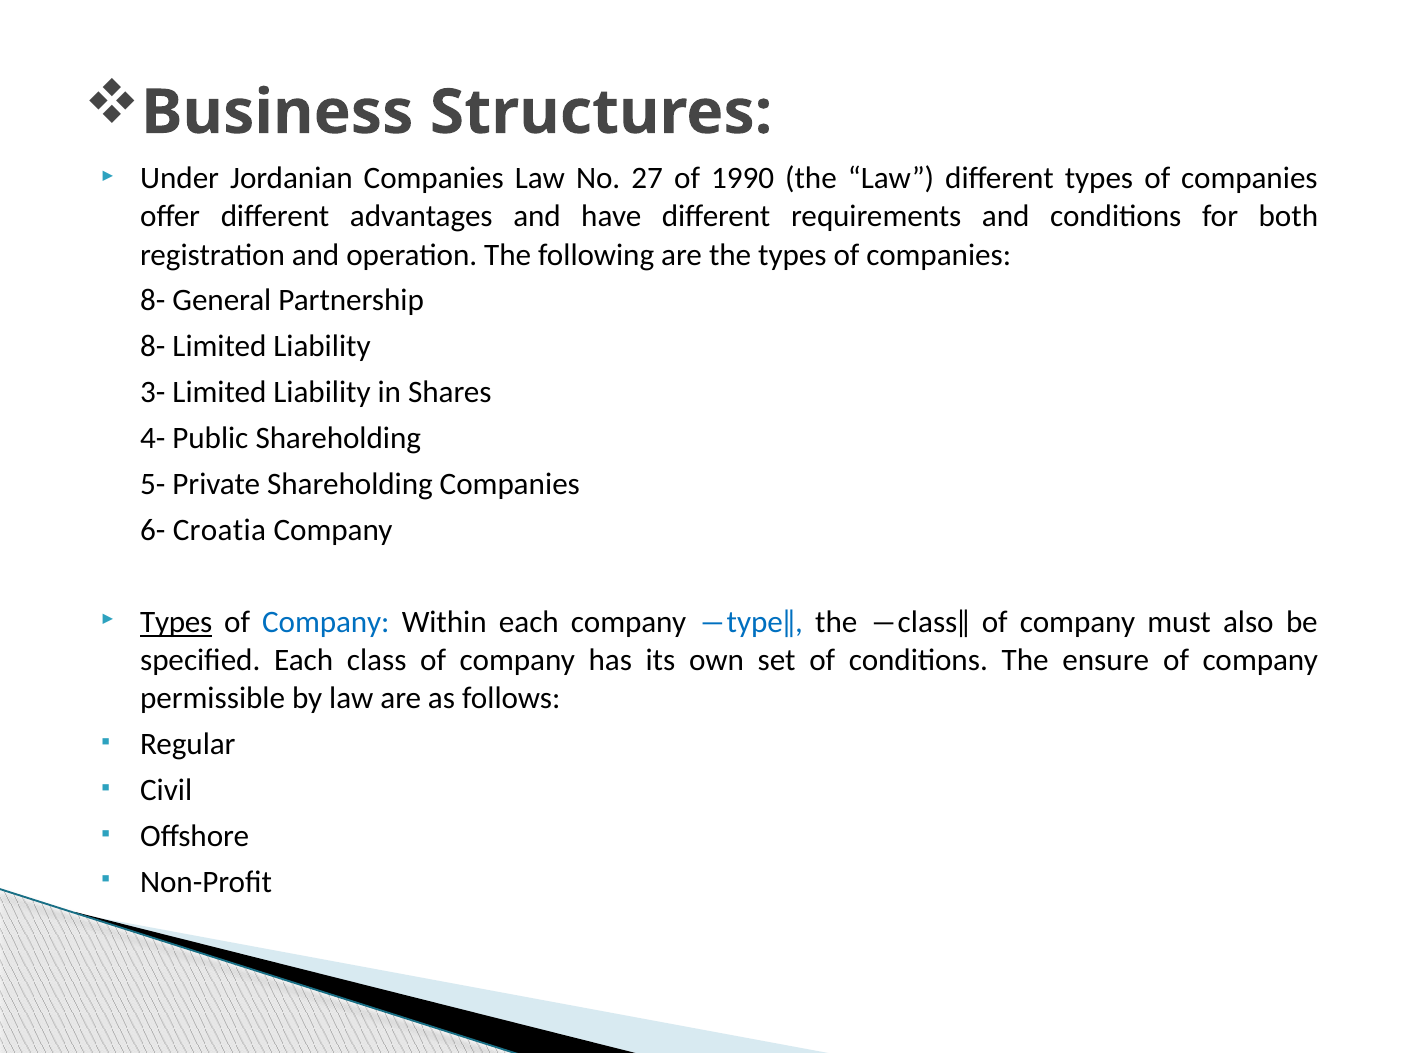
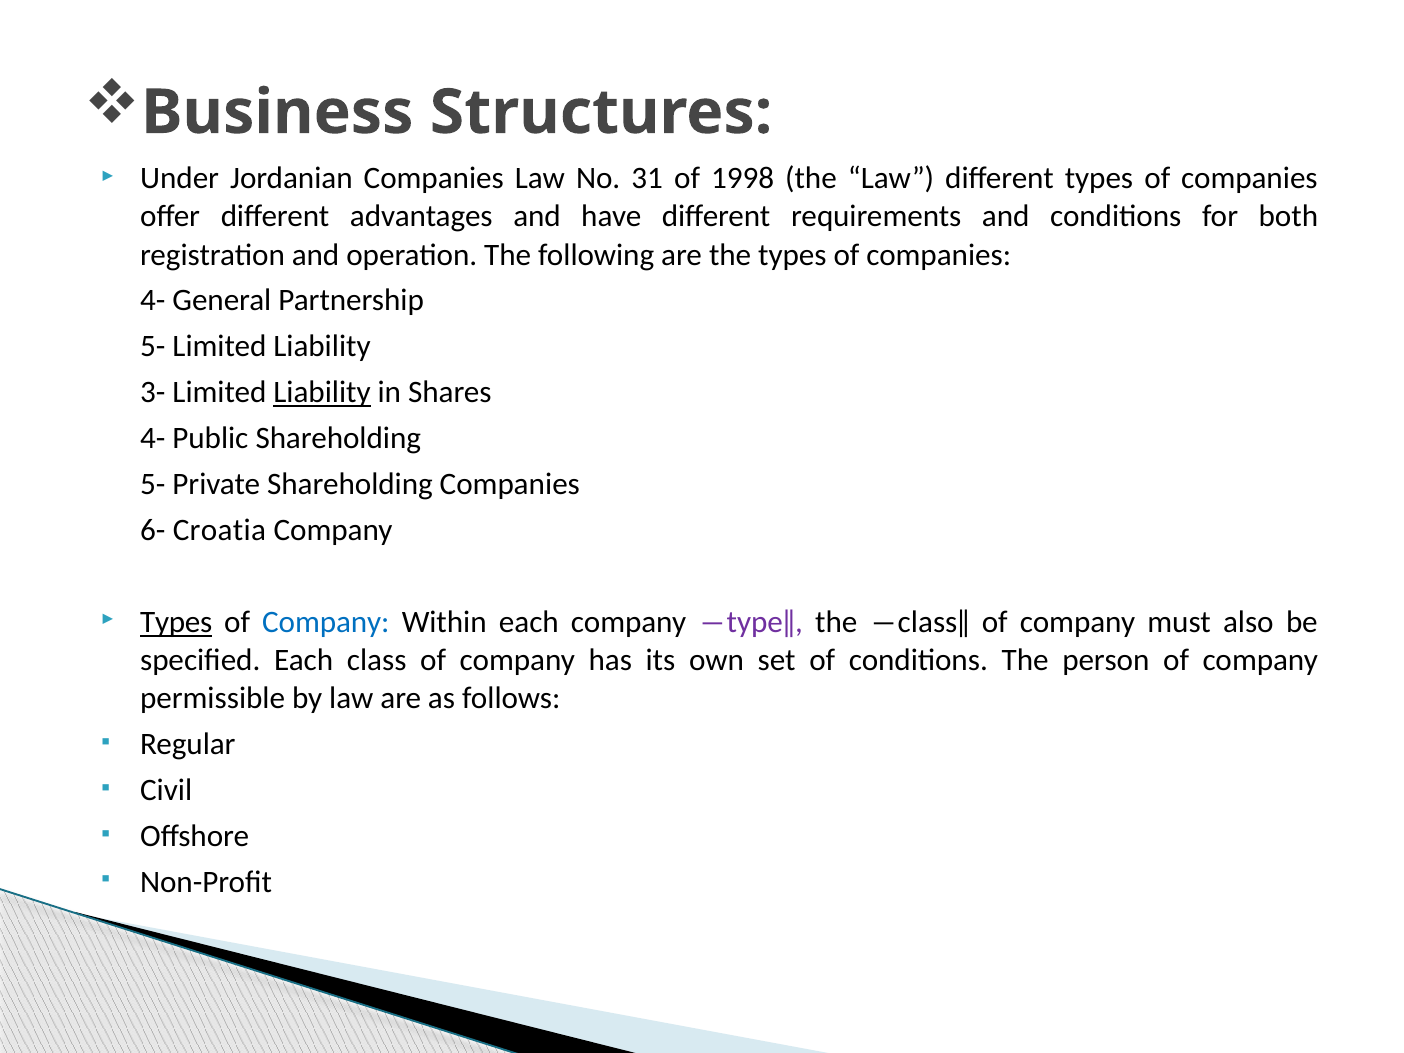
27: 27 -> 31
1990: 1990 -> 1998
8- at (153, 301): 8- -> 4-
8- at (153, 347): 8- -> 5-
Liability at (322, 393) underline: none -> present
―type‖ colour: blue -> purple
ensure: ensure -> person
